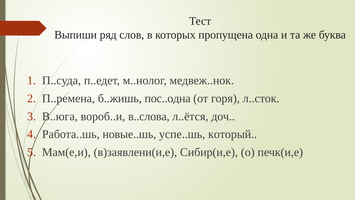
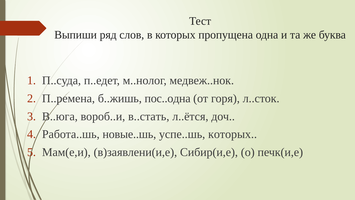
в..слова: в..слова -> в..стать
успе..шь который: который -> которых
